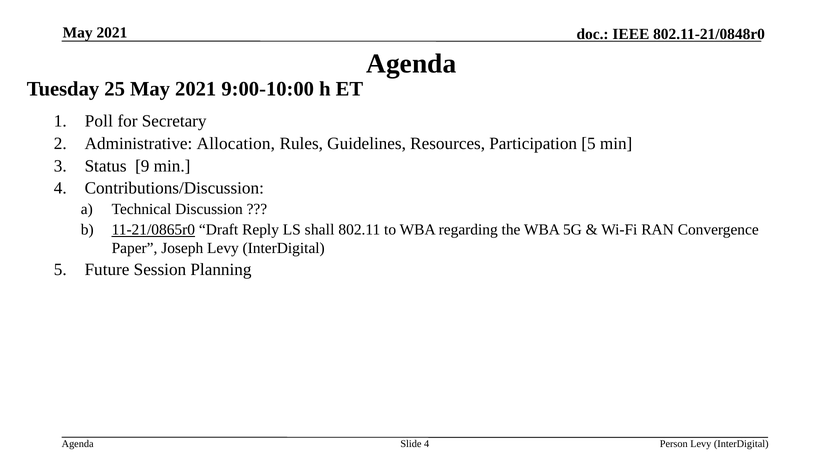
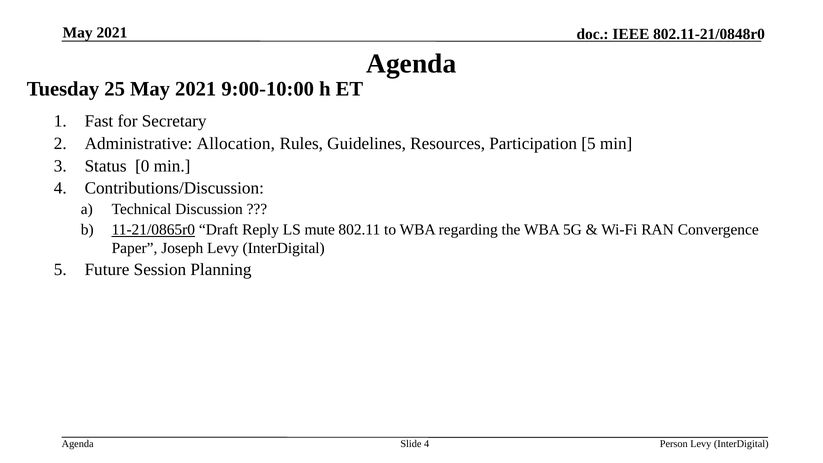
Poll: Poll -> Fast
9: 9 -> 0
shall: shall -> mute
